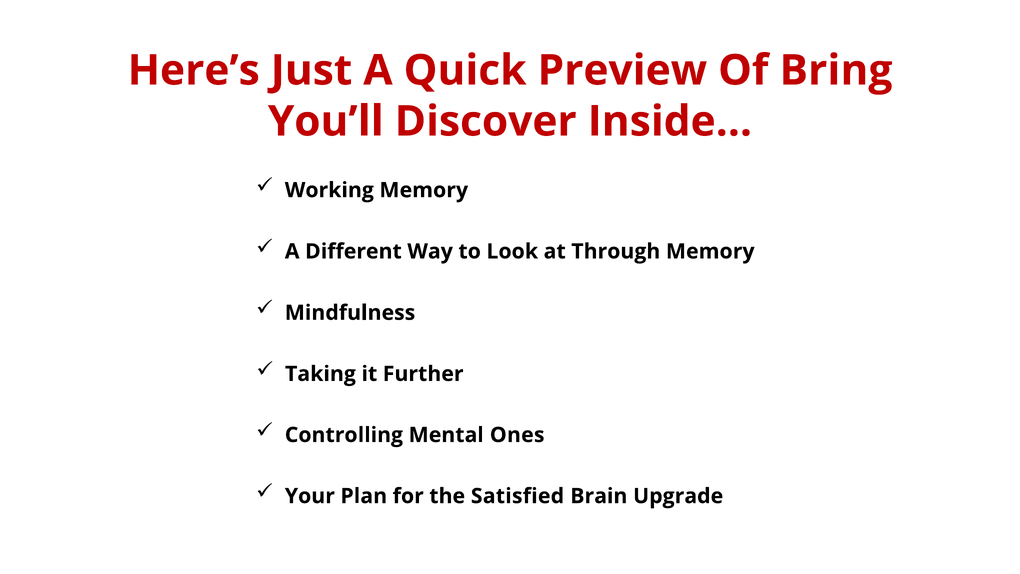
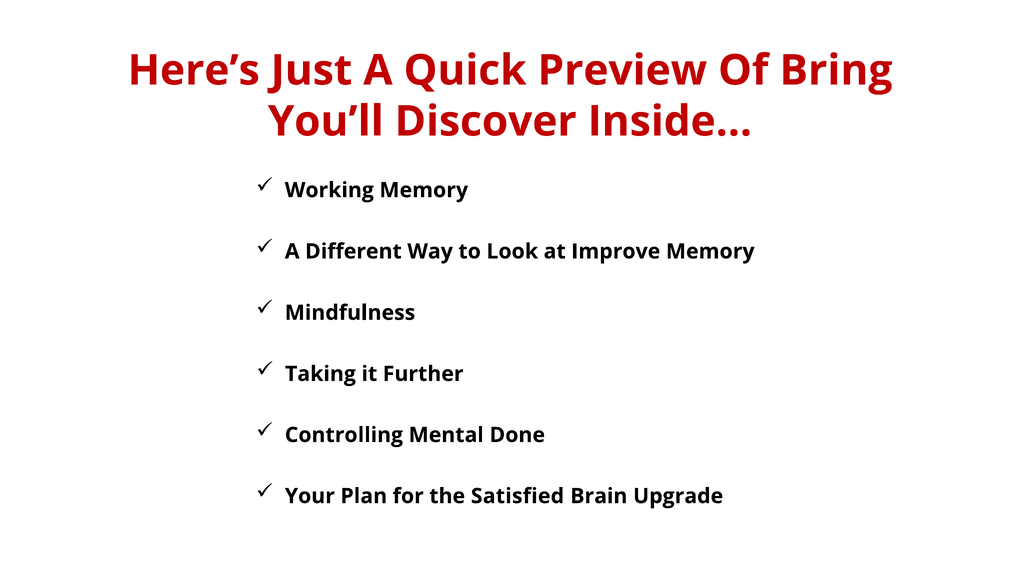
Through: Through -> Improve
Ones: Ones -> Done
